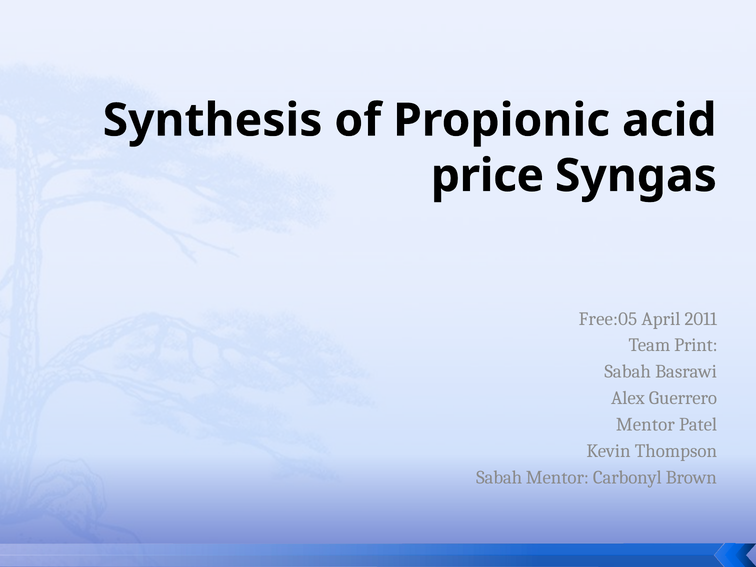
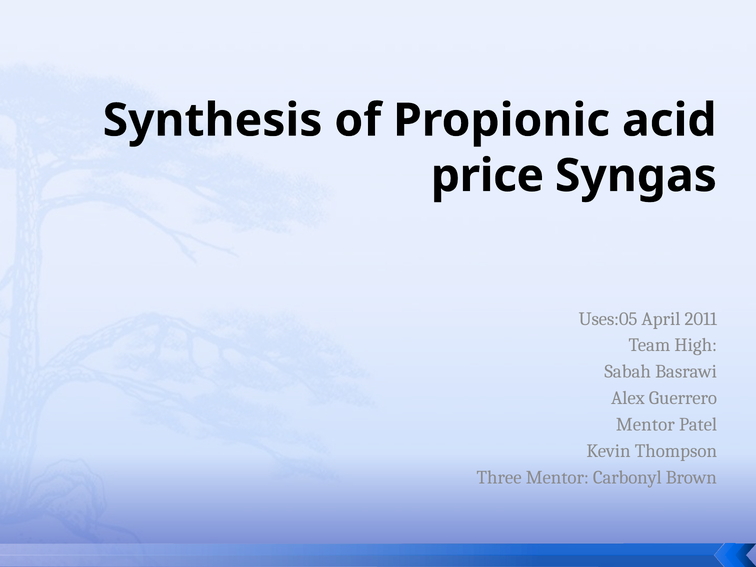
Free:05: Free:05 -> Uses:05
Print: Print -> High
Sabah at (499, 478): Sabah -> Three
